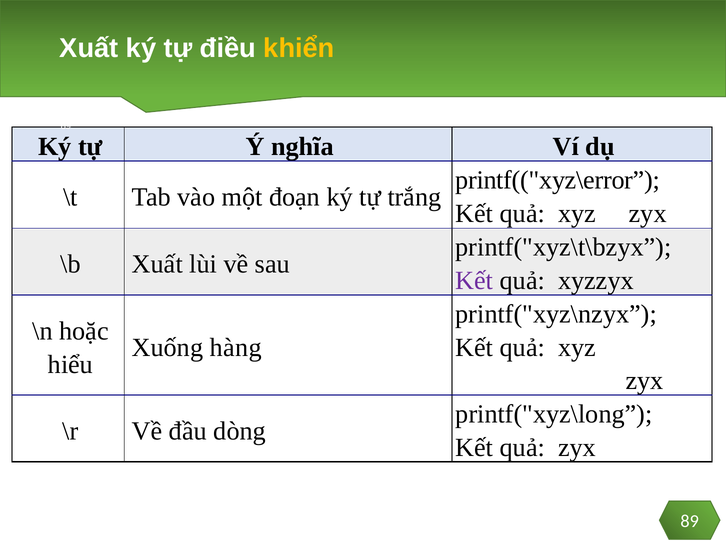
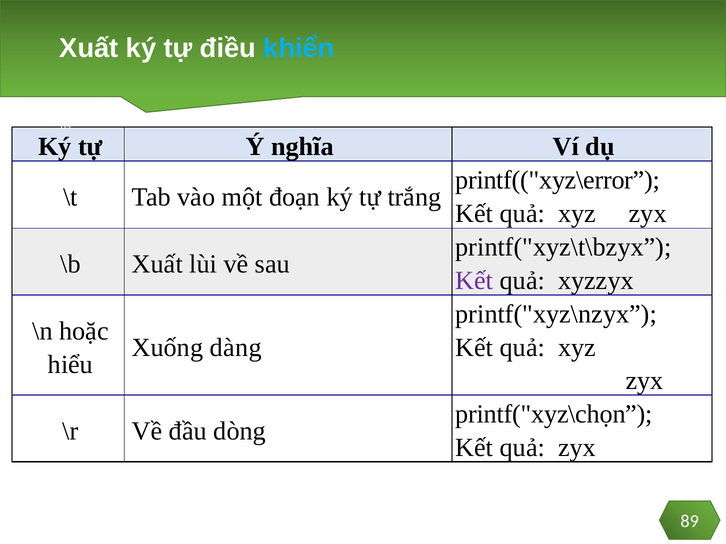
khiển colour: yellow -> light blue
hàng: hàng -> dàng
printf("xyz\long: printf("xyz\long -> printf("xyz\chọn
